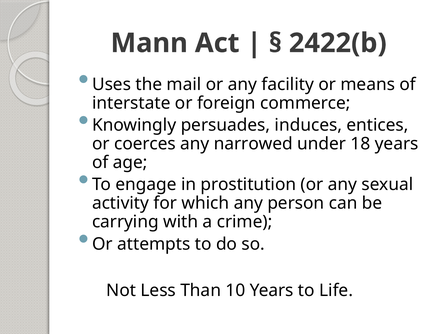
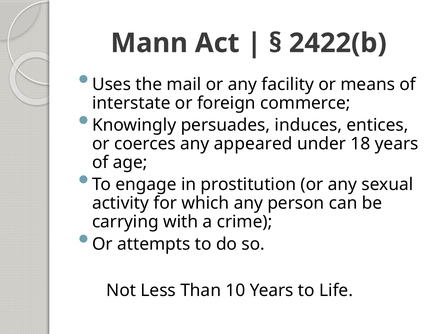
narrowed: narrowed -> appeared
